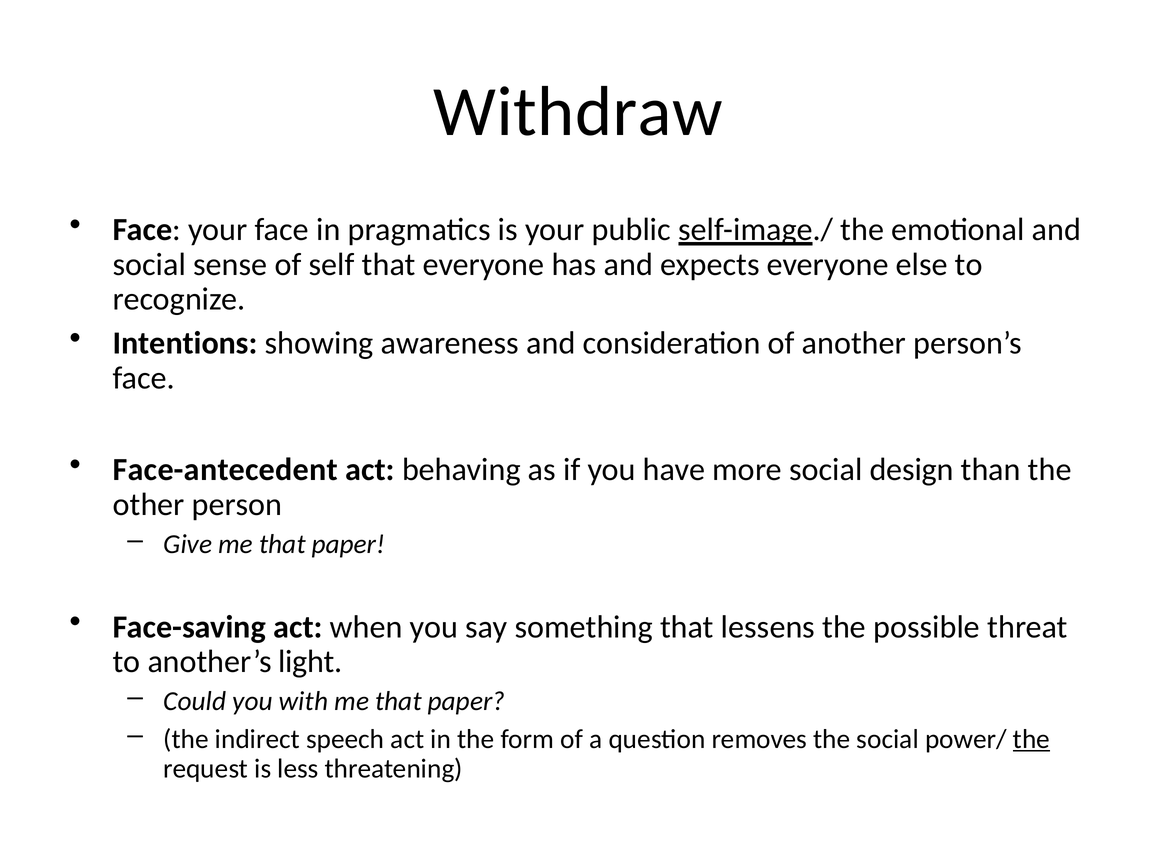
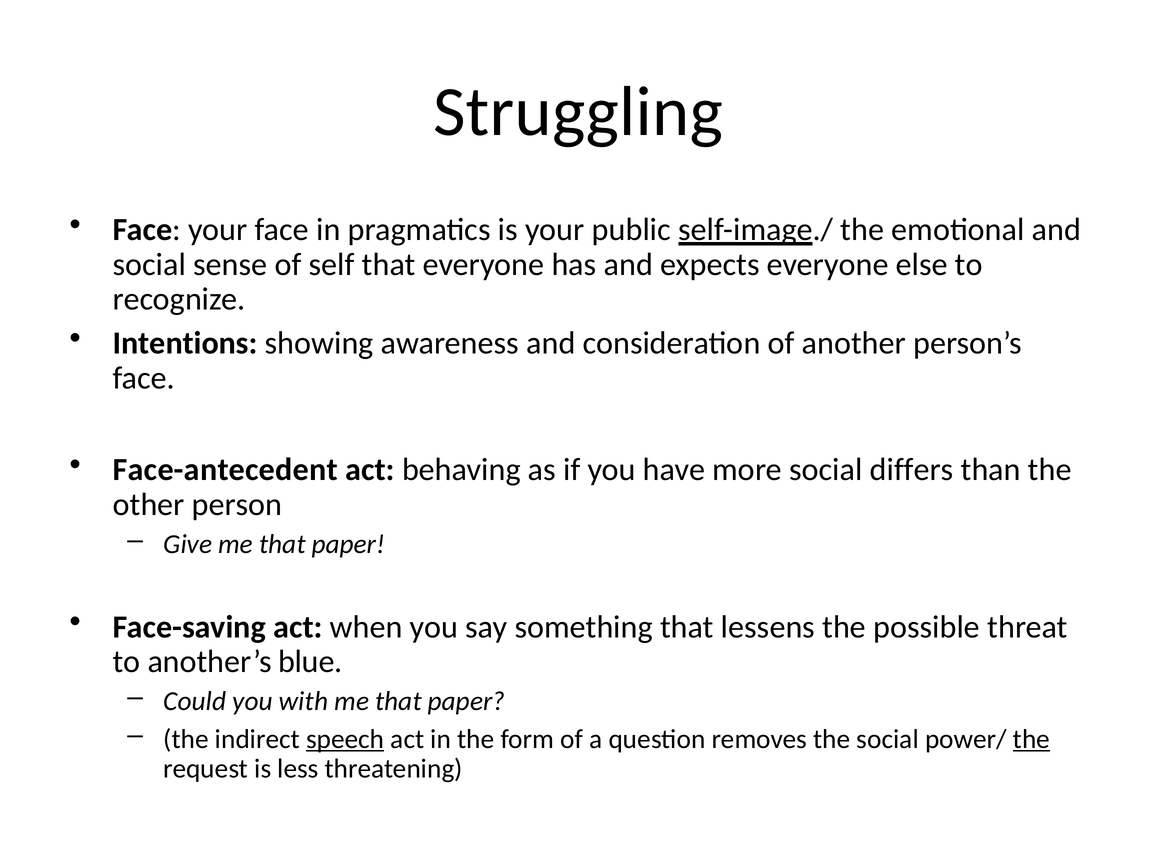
Withdraw: Withdraw -> Struggling
design: design -> differs
light: light -> blue
speech underline: none -> present
